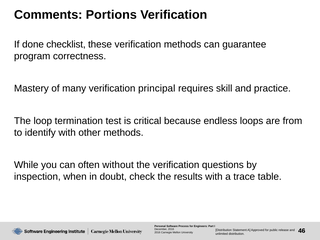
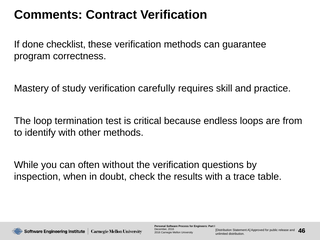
Portions: Portions -> Contract
many: many -> study
principal: principal -> carefully
